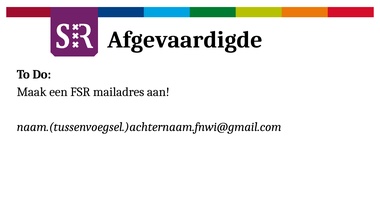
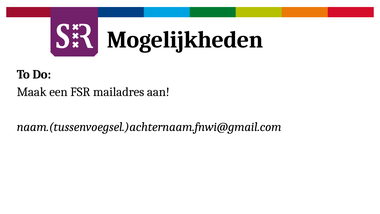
Afgevaardigde: Afgevaardigde -> Mogelijkheden
